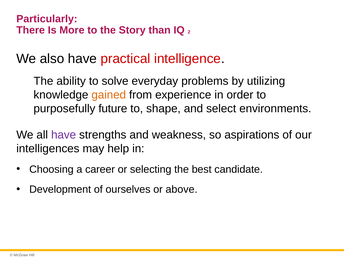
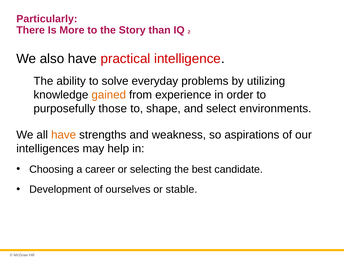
future: future -> those
have at (64, 135) colour: purple -> orange
above: above -> stable
